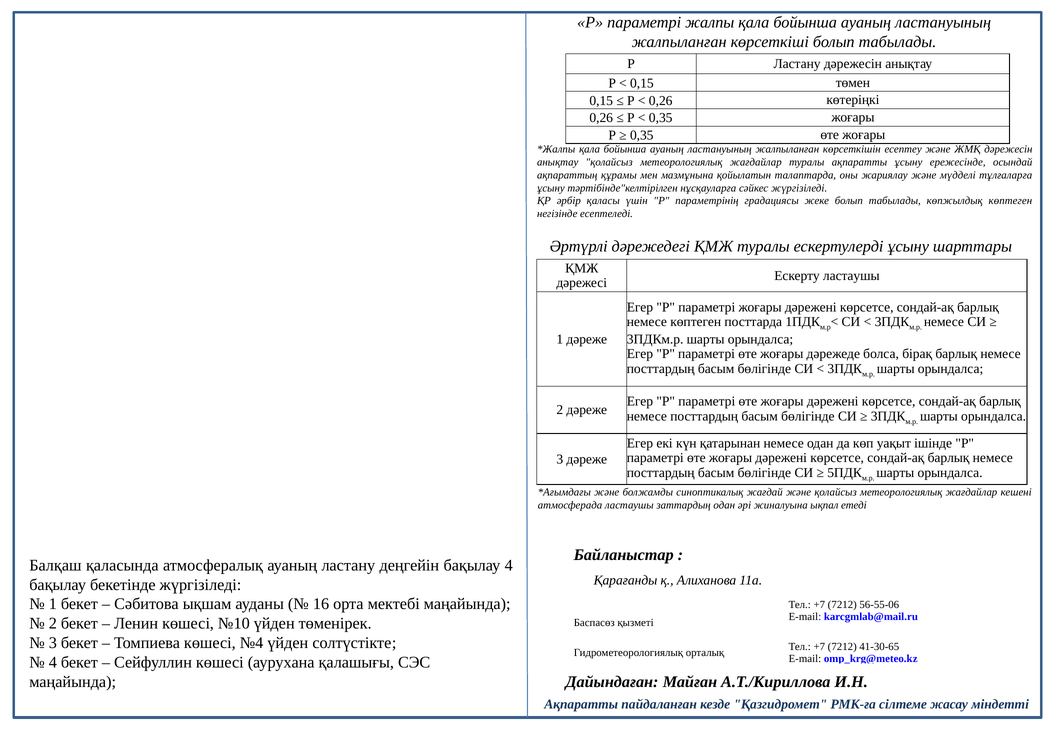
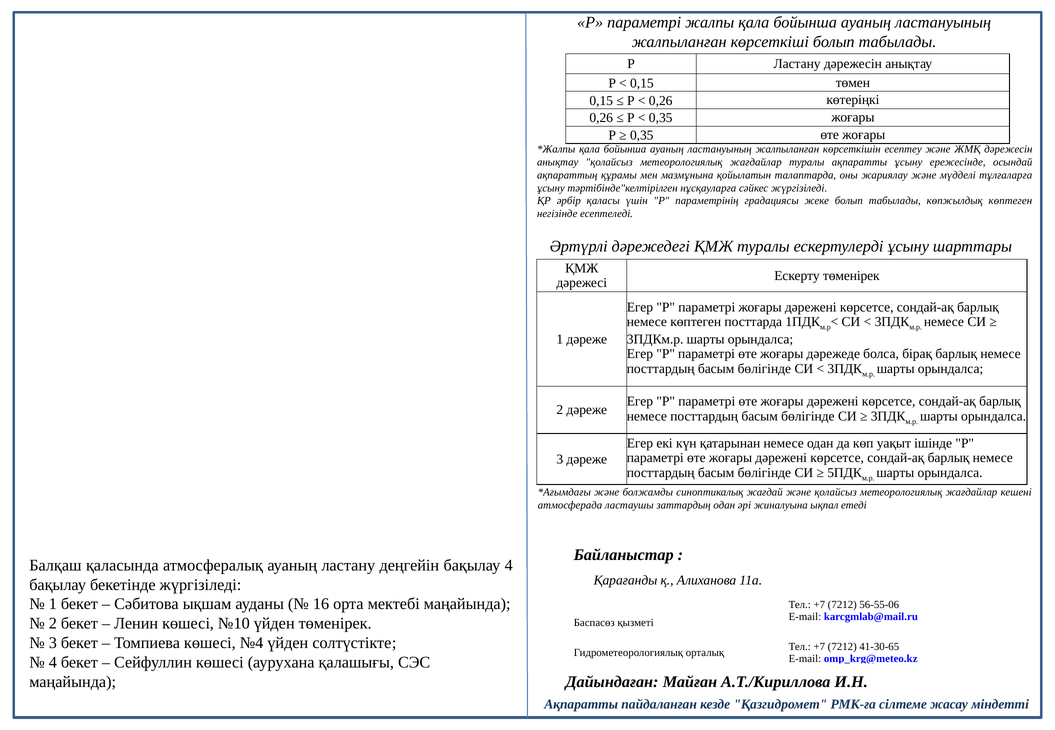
Ескерту ластаушы: ластаушы -> төменірек
